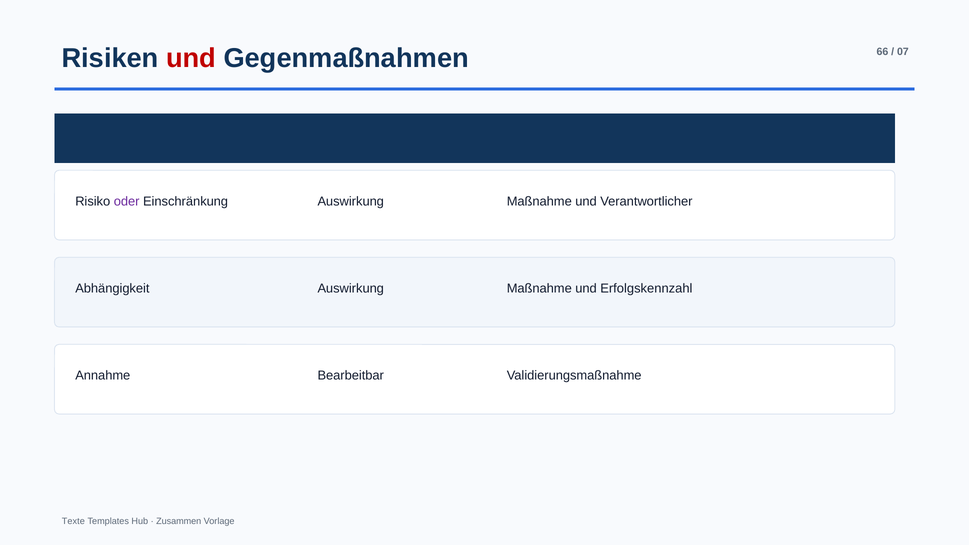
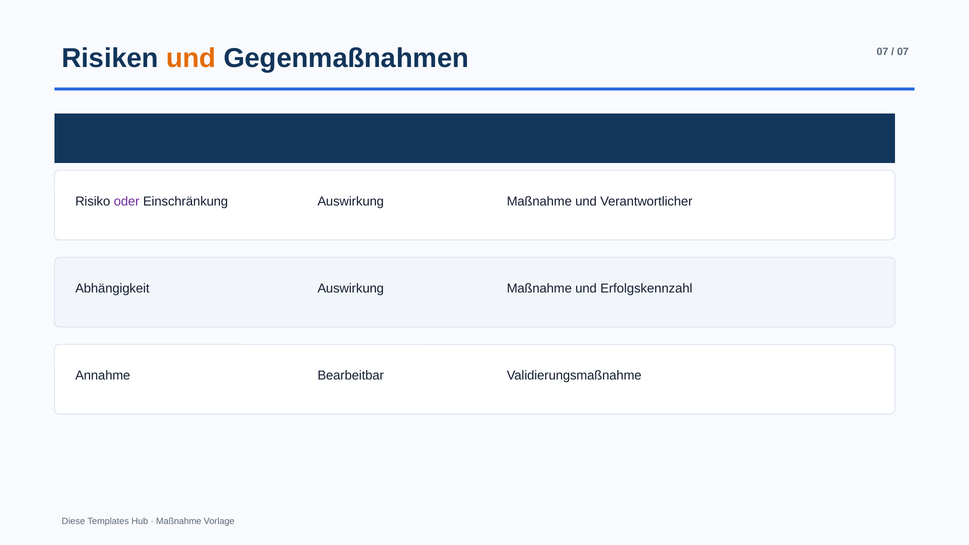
und at (191, 58) colour: red -> orange
Gegenmaßnahmen 66: 66 -> 07
Texte: Texte -> Diese
Zusammen at (179, 521): Zusammen -> Maßnahme
